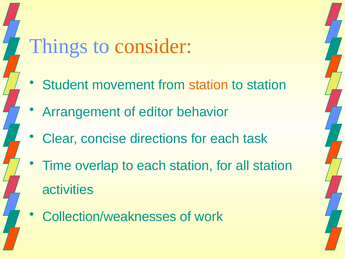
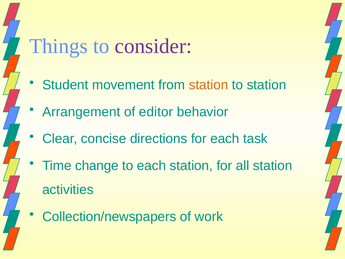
consider colour: orange -> purple
overlap: overlap -> change
Collection/weaknesses: Collection/weaknesses -> Collection/newspapers
